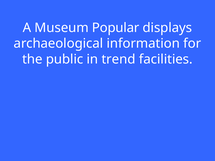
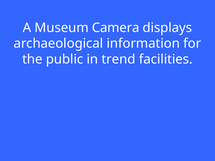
Popular: Popular -> Camera
